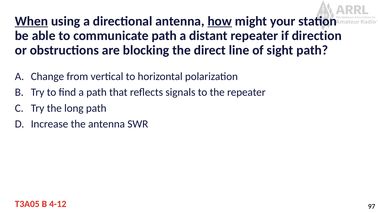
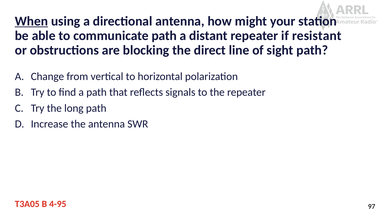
how underline: present -> none
direction: direction -> resistant
4-12: 4-12 -> 4-95
